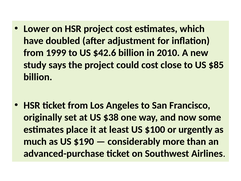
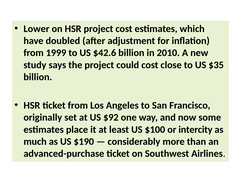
$85: $85 -> $35
$38: $38 -> $92
urgently: urgently -> intercity
